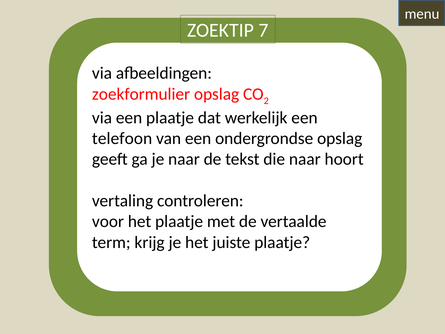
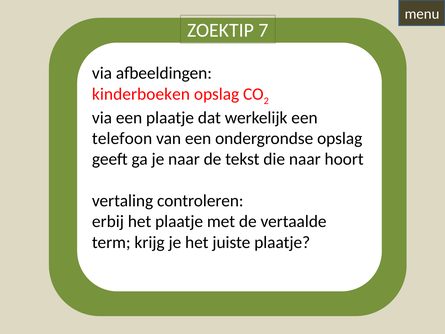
zoekformulier: zoekformulier -> kinderboeken
voor: voor -> erbij
